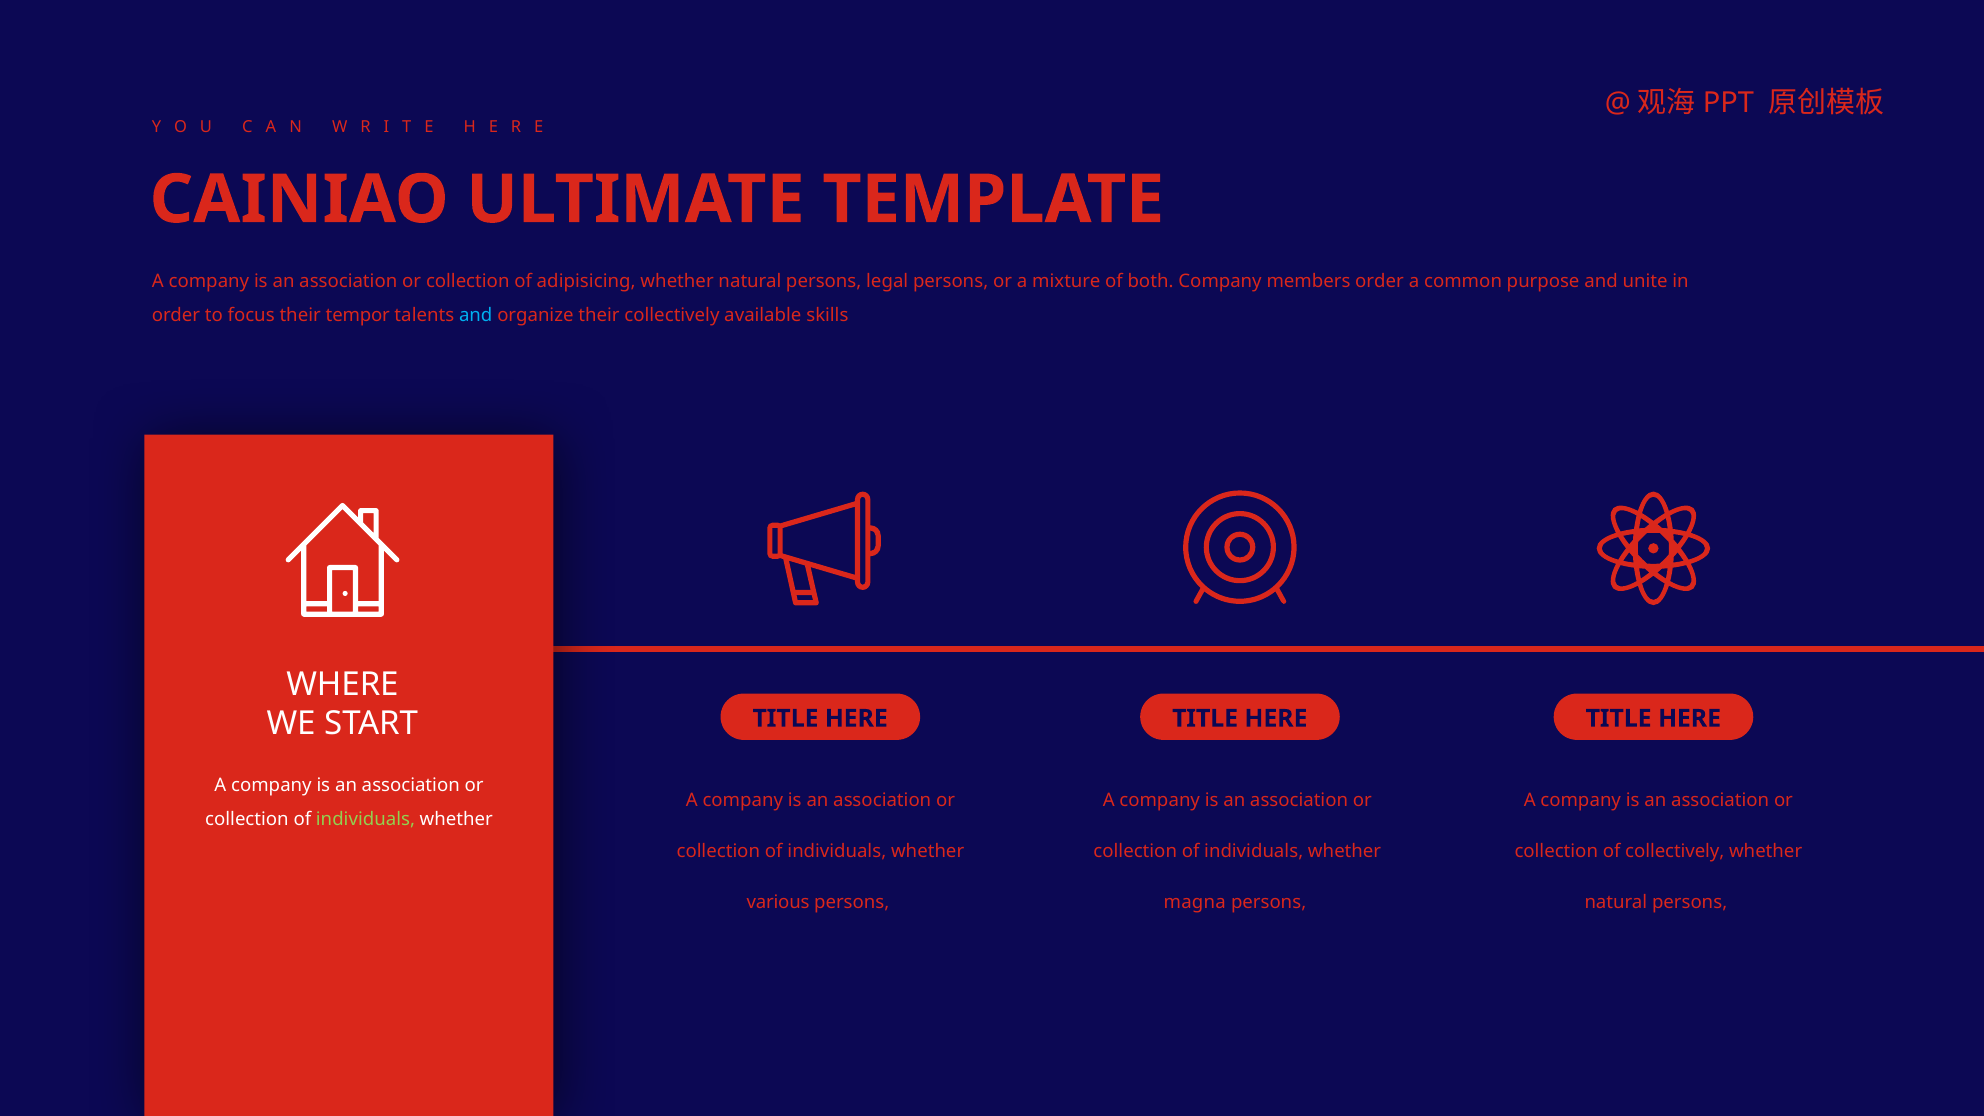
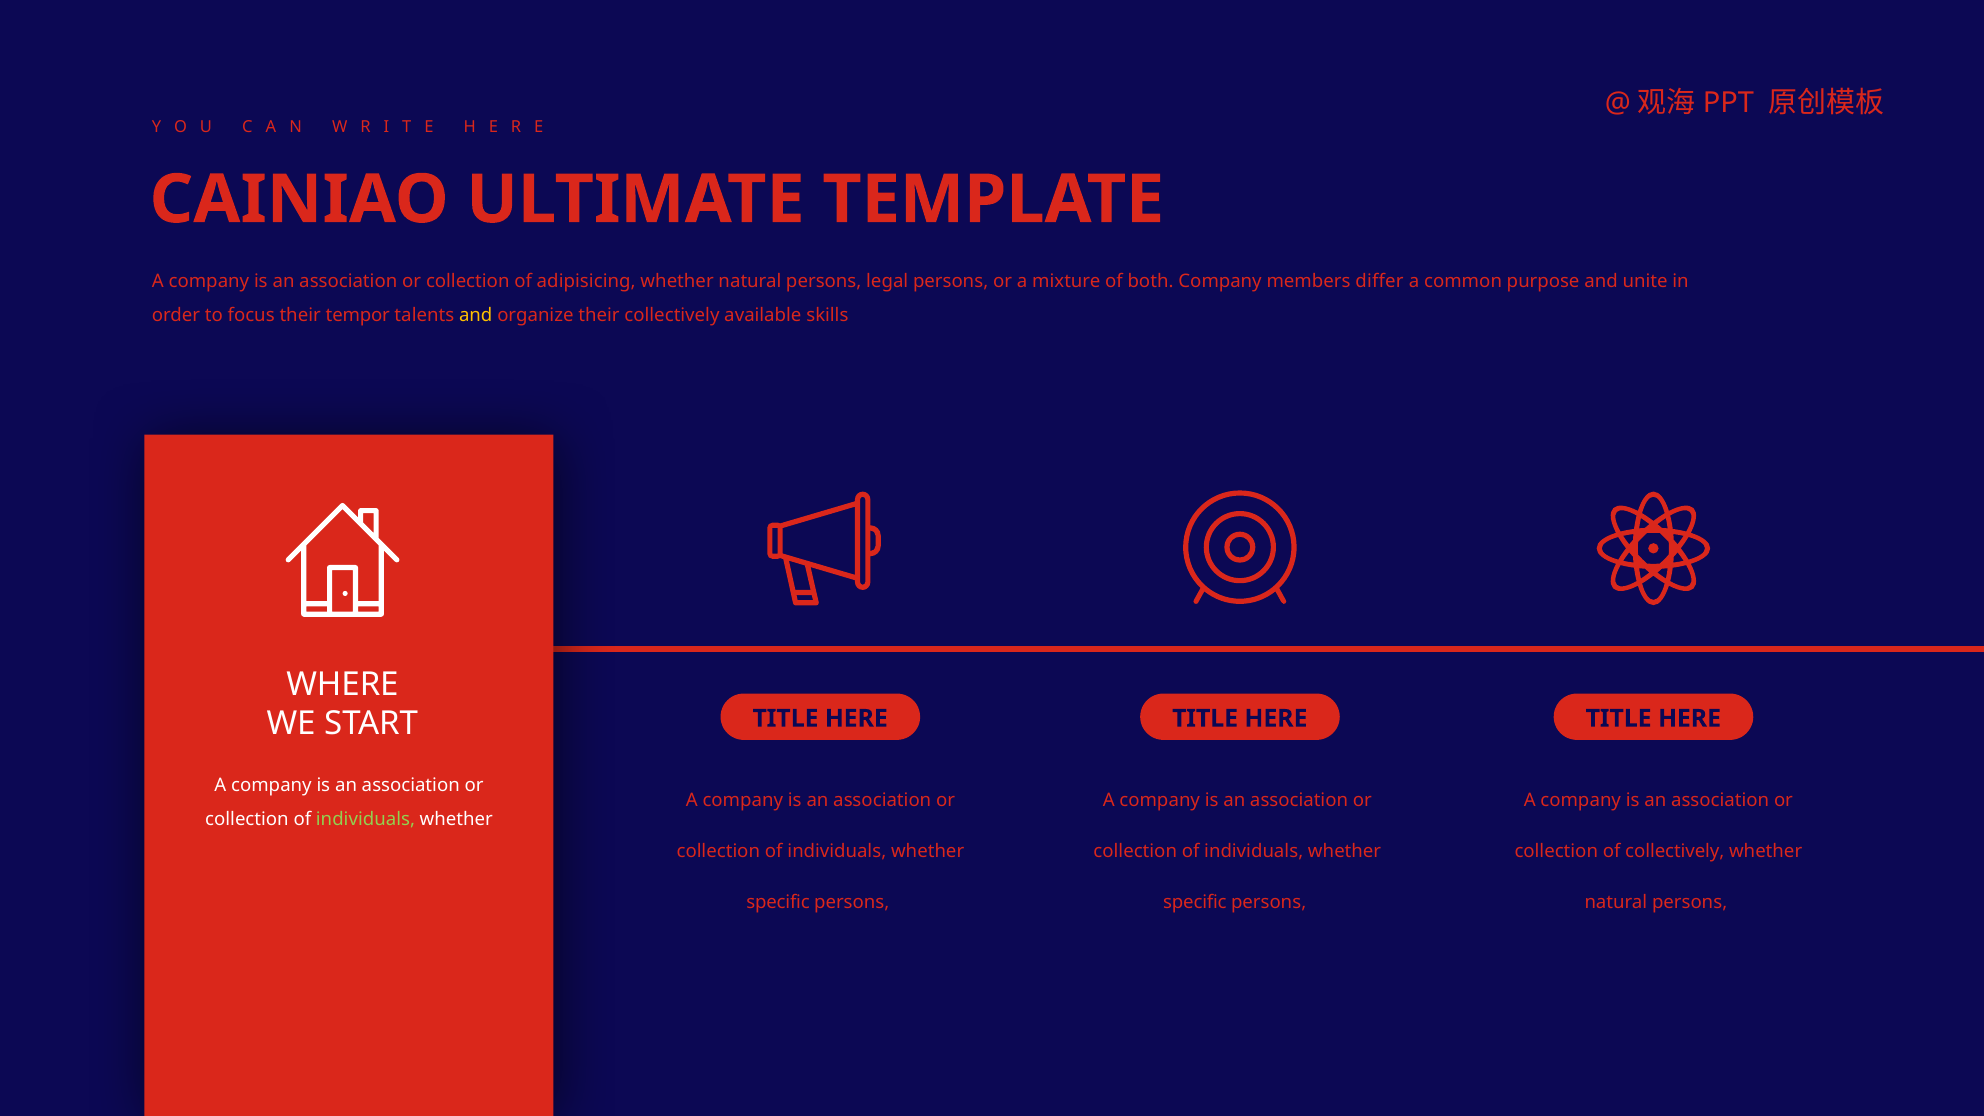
members order: order -> differ
and at (476, 315) colour: light blue -> yellow
various at (778, 902): various -> specific
magna at (1195, 902): magna -> specific
